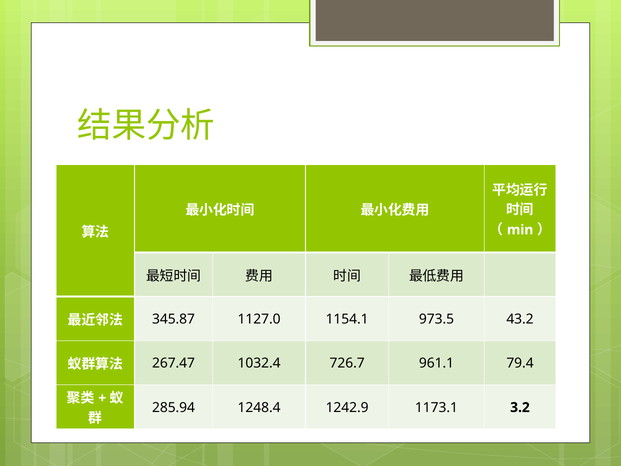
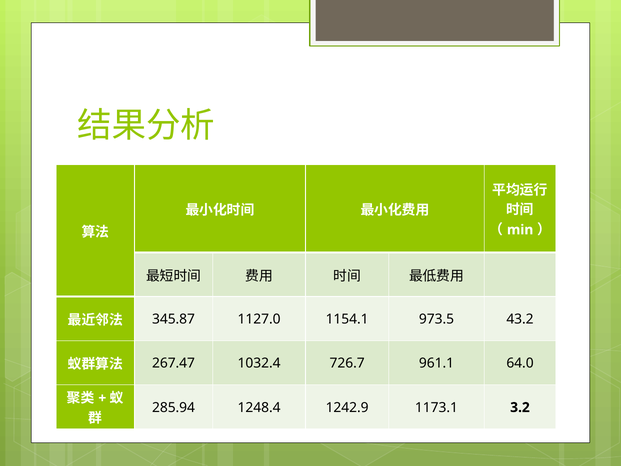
79.4: 79.4 -> 64.0
